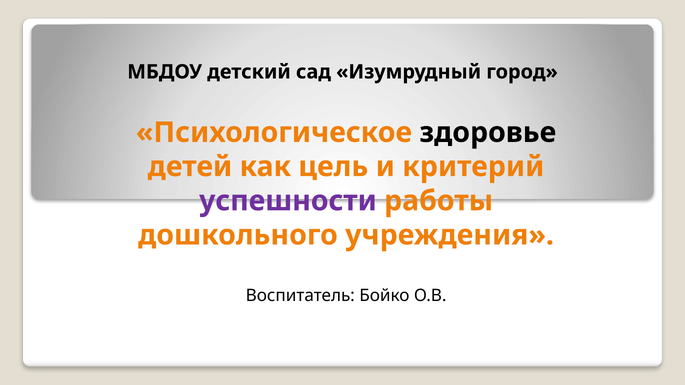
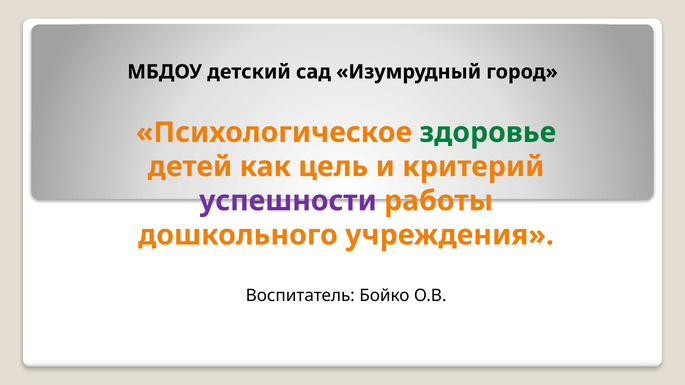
здоровье colour: black -> green
